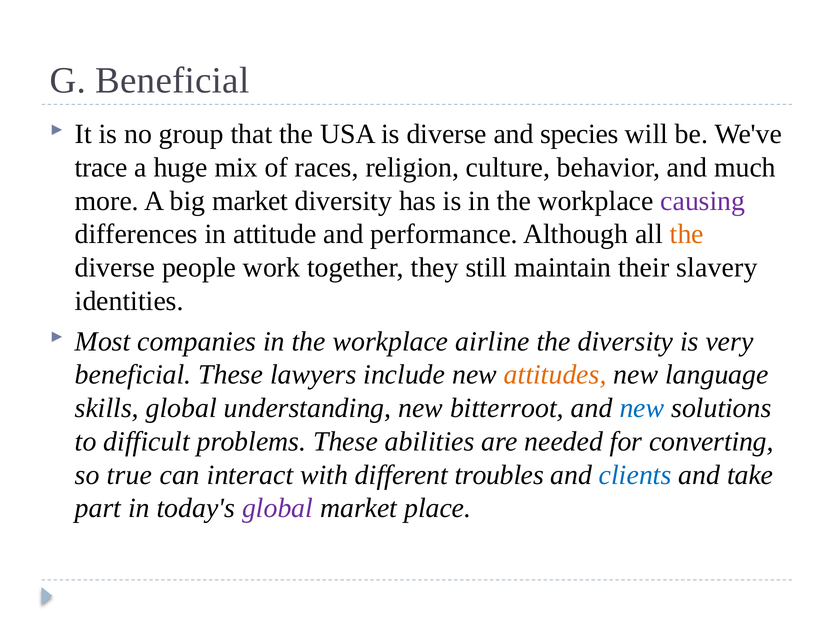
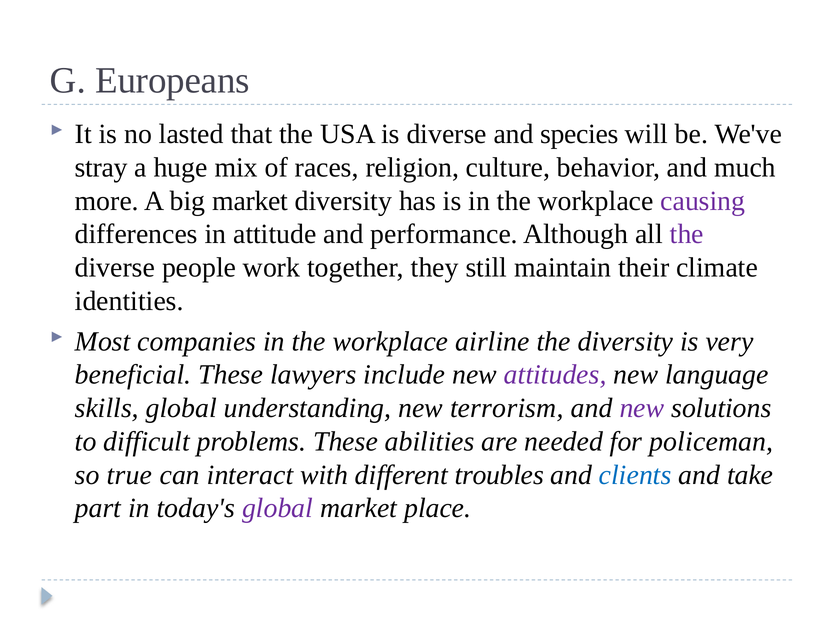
G Beneficial: Beneficial -> Europeans
group: group -> lasted
trace: trace -> stray
the at (687, 234) colour: orange -> purple
slavery: slavery -> climate
attitudes colour: orange -> purple
bitterroot: bitterroot -> terrorism
new at (642, 408) colour: blue -> purple
converting: converting -> policeman
